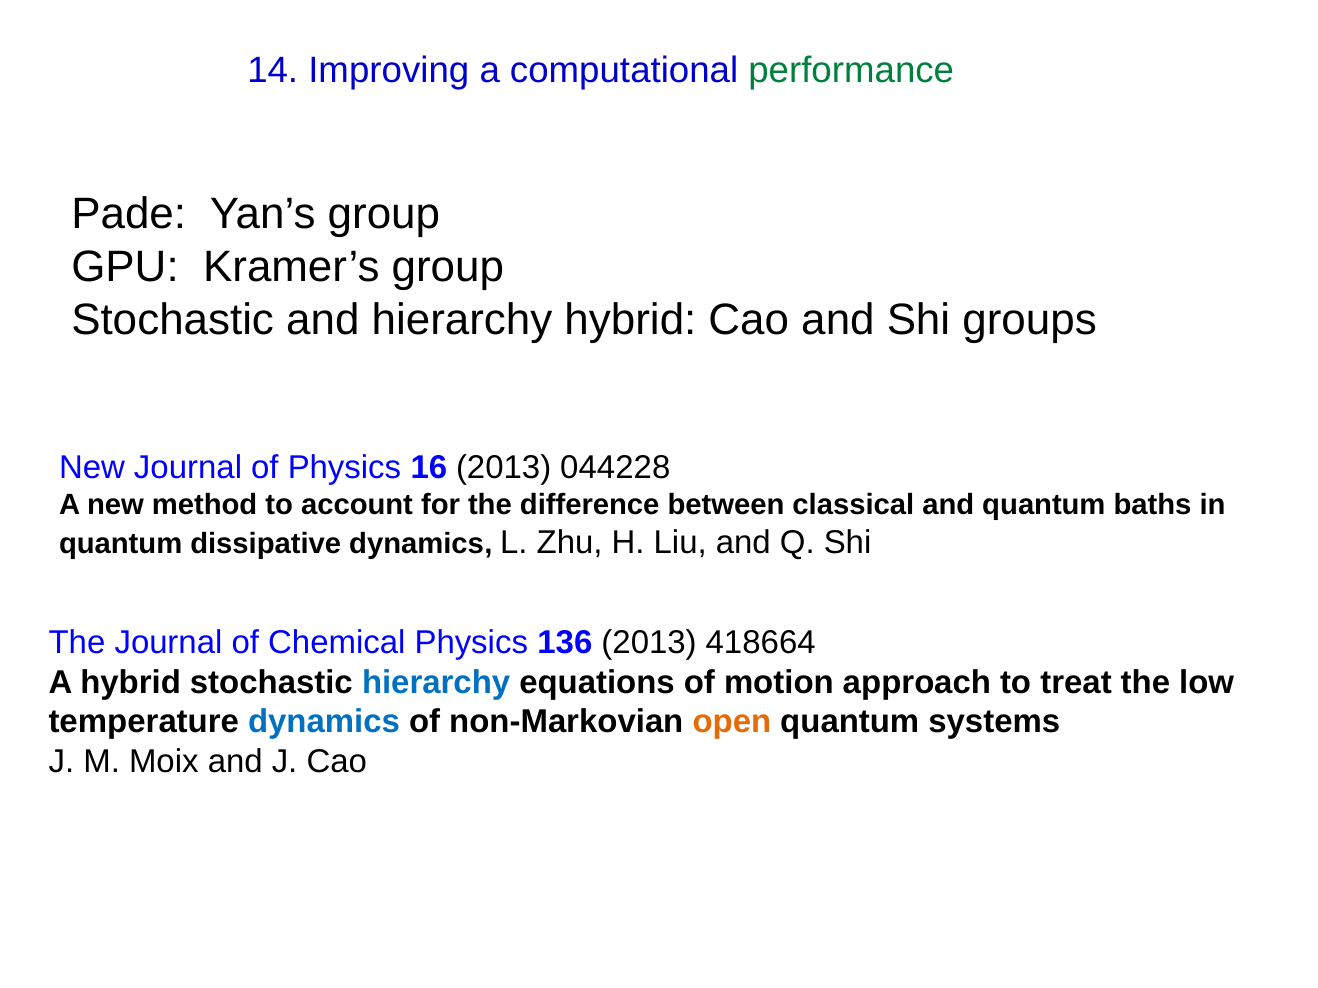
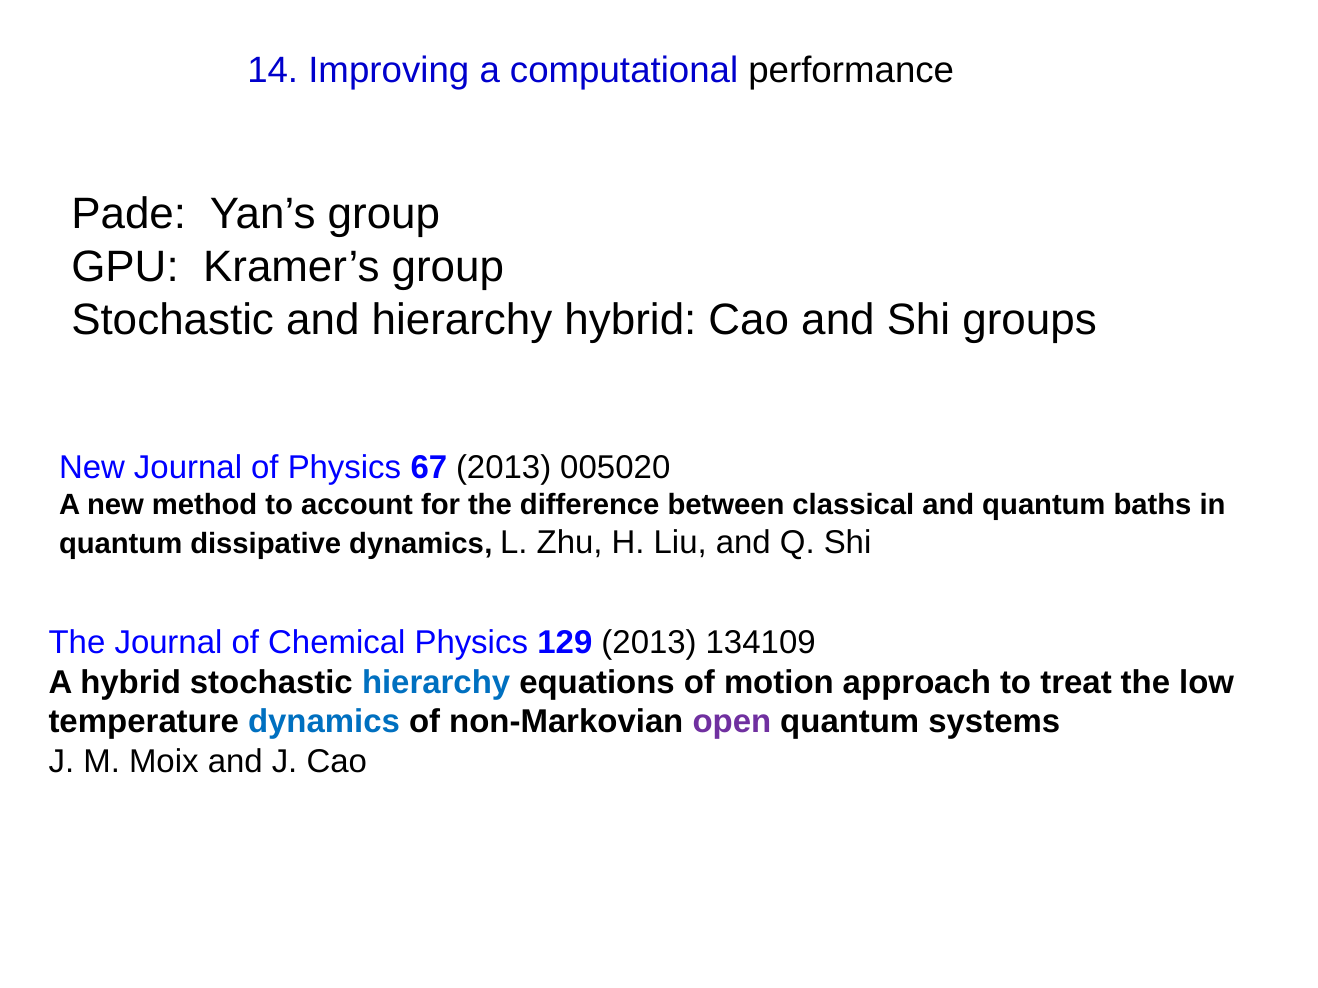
performance colour: green -> black
16: 16 -> 67
044228: 044228 -> 005020
136: 136 -> 129
418664: 418664 -> 134109
open colour: orange -> purple
